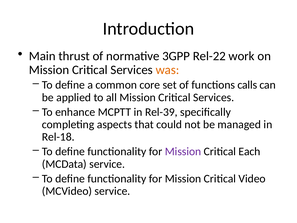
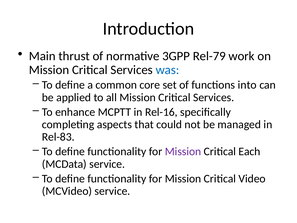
Rel-22: Rel-22 -> Rel-79
was colour: orange -> blue
calls: calls -> into
Rel-39: Rel-39 -> Rel-16
Rel-18: Rel-18 -> Rel-83
